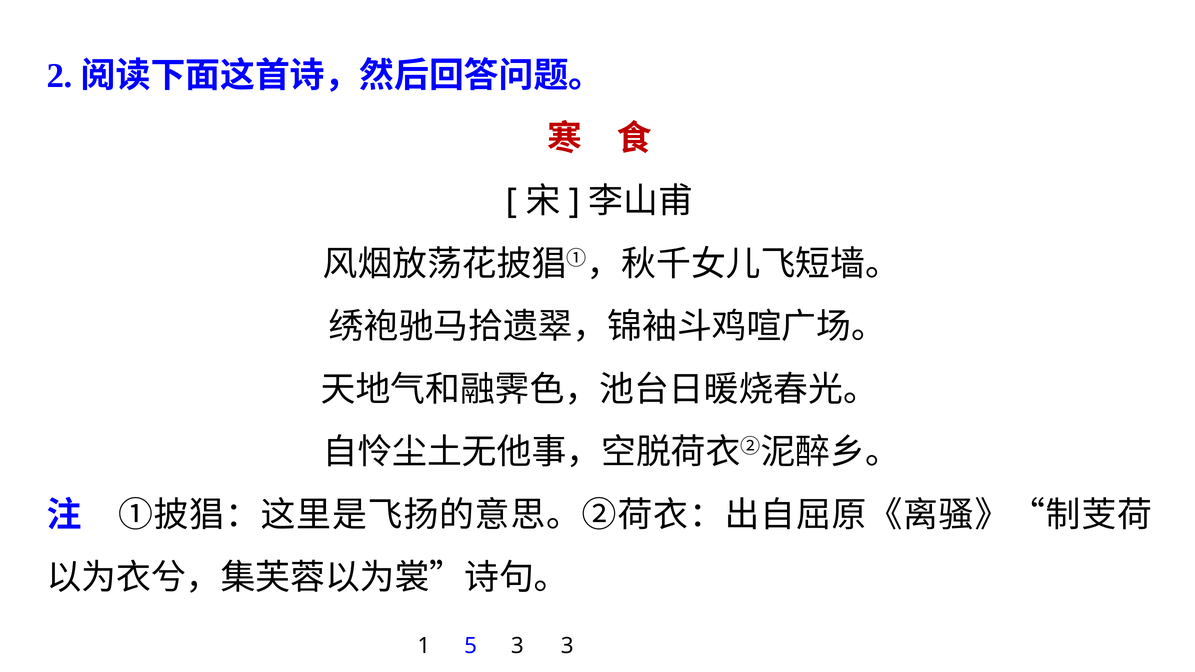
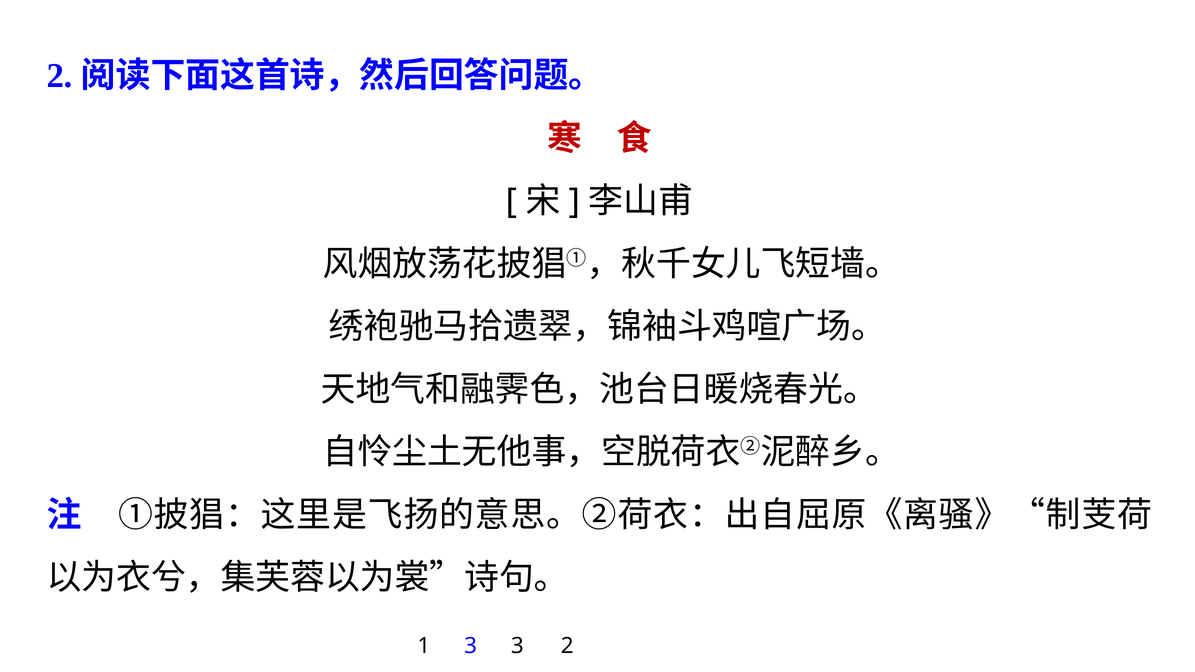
1 5: 5 -> 3
3 3: 3 -> 2
